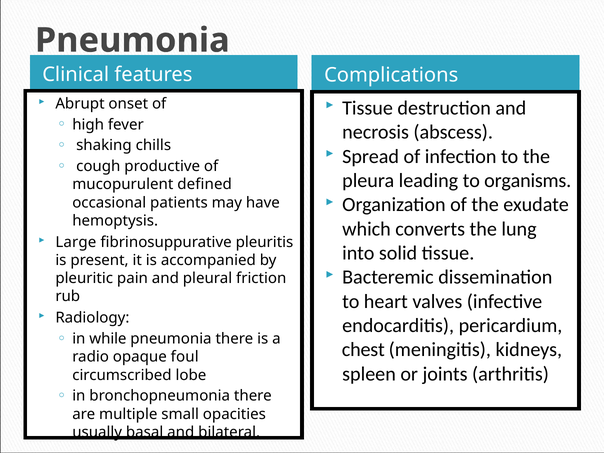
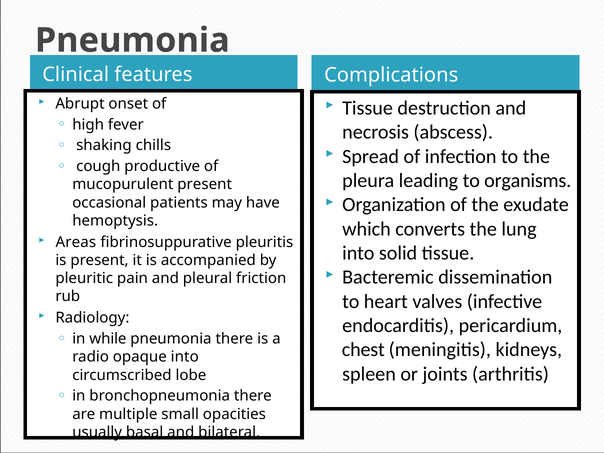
mucopurulent defined: defined -> present
Large: Large -> Areas
opaque foul: foul -> into
